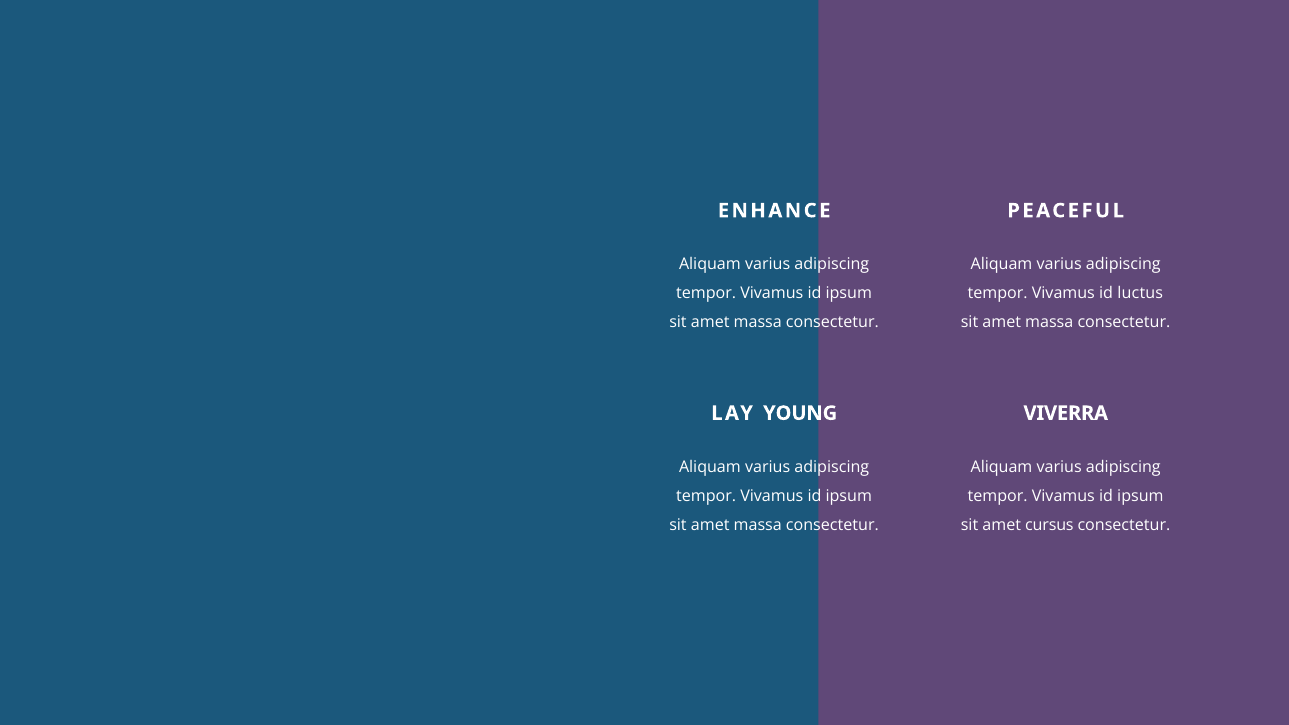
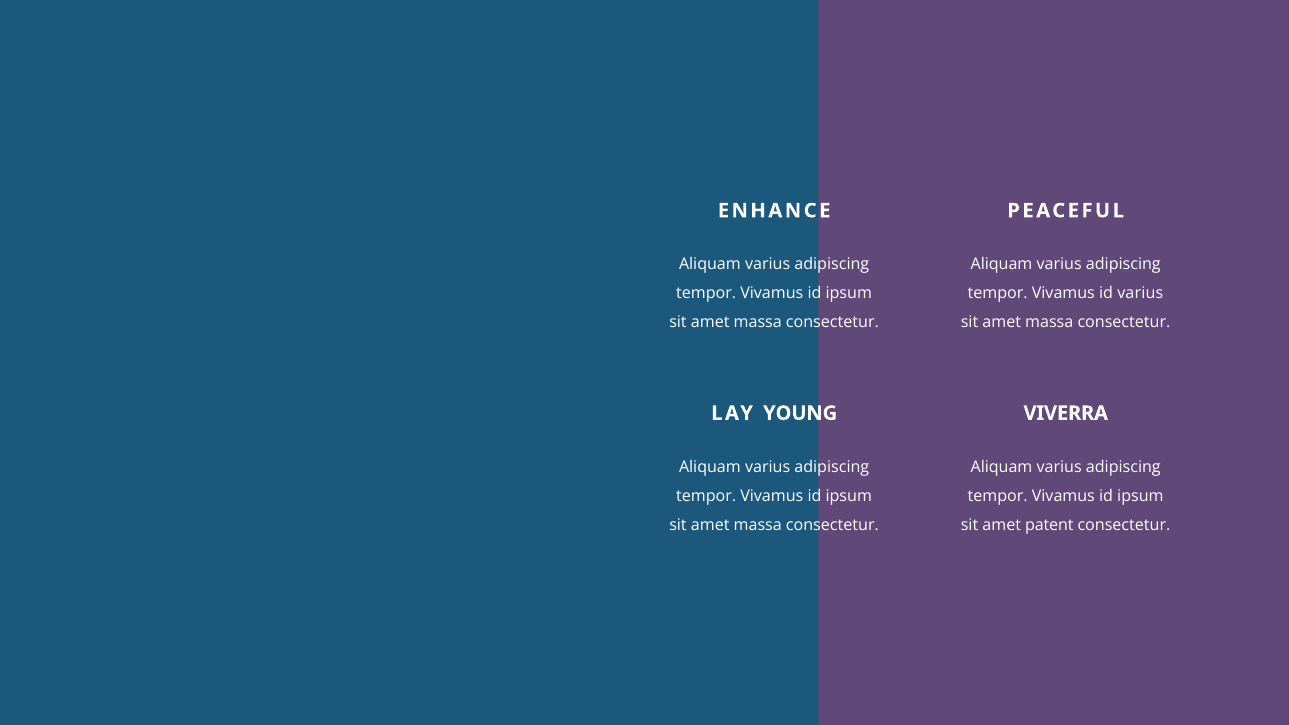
id luctus: luctus -> varius
cursus: cursus -> patent
